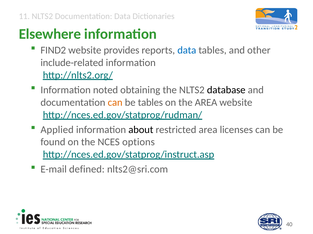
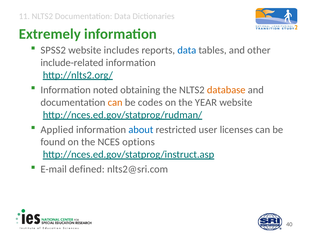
Elsewhere: Elsewhere -> Extremely
FIND2: FIND2 -> SPSS2
provides: provides -> includes
database colour: black -> orange
be tables: tables -> codes
the AREA: AREA -> YEAR
about colour: black -> blue
restricted area: area -> user
